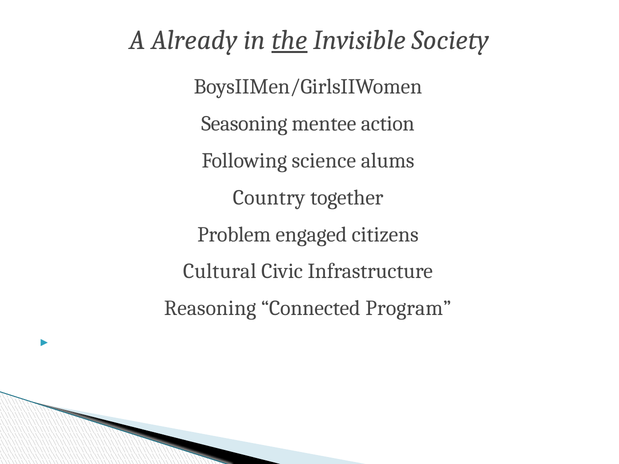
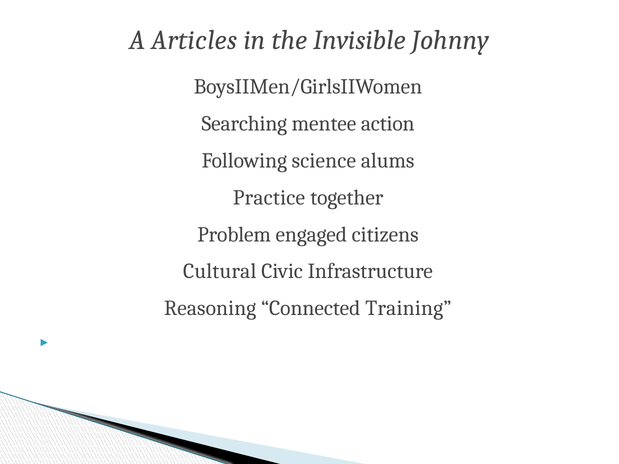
Already: Already -> Articles
the underline: present -> none
Society: Society -> Johnny
Seasoning: Seasoning -> Searching
Country: Country -> Practice
Program: Program -> Training
